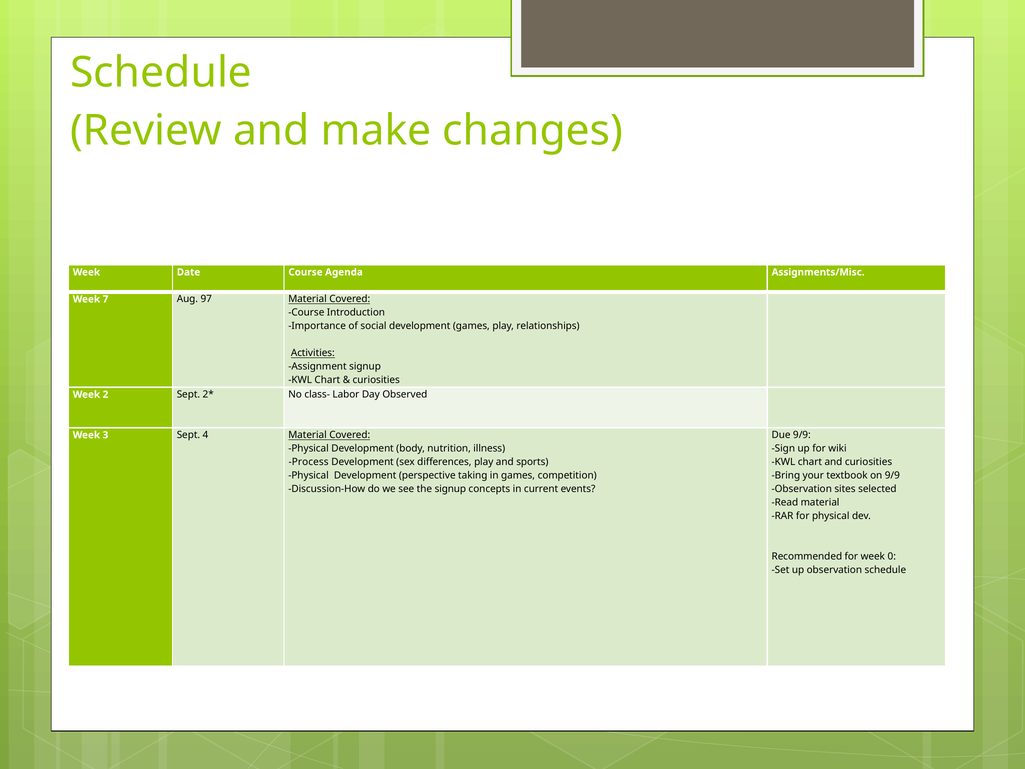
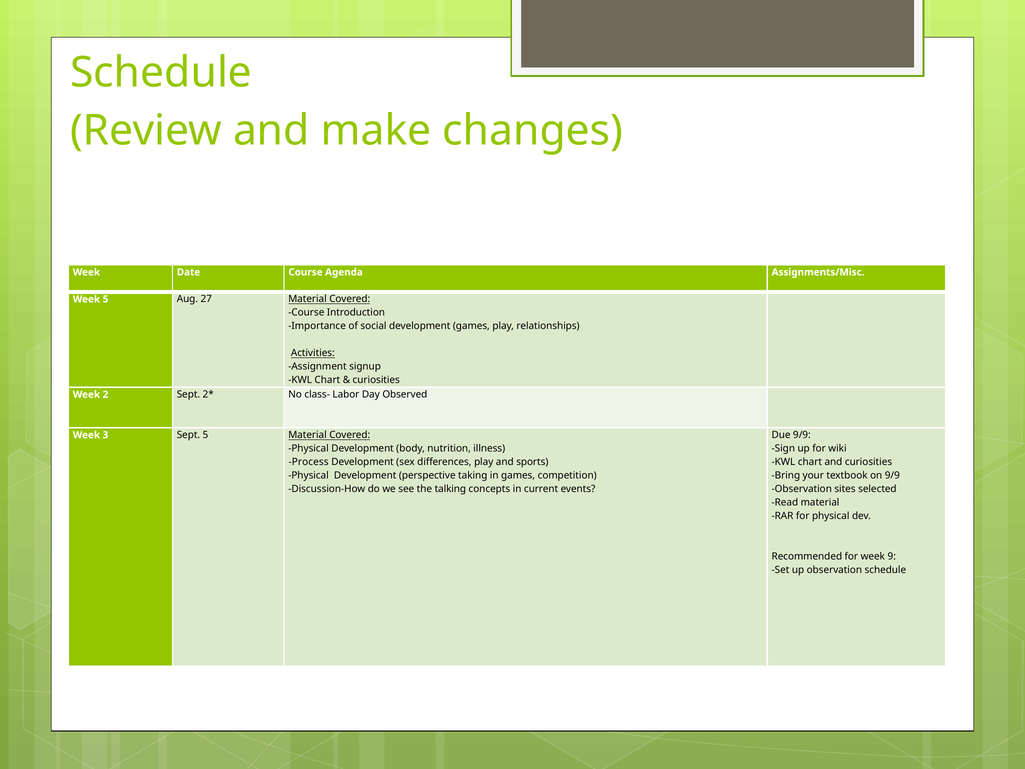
Week 7: 7 -> 5
97: 97 -> 27
Sept 4: 4 -> 5
the signup: signup -> talking
0: 0 -> 9
